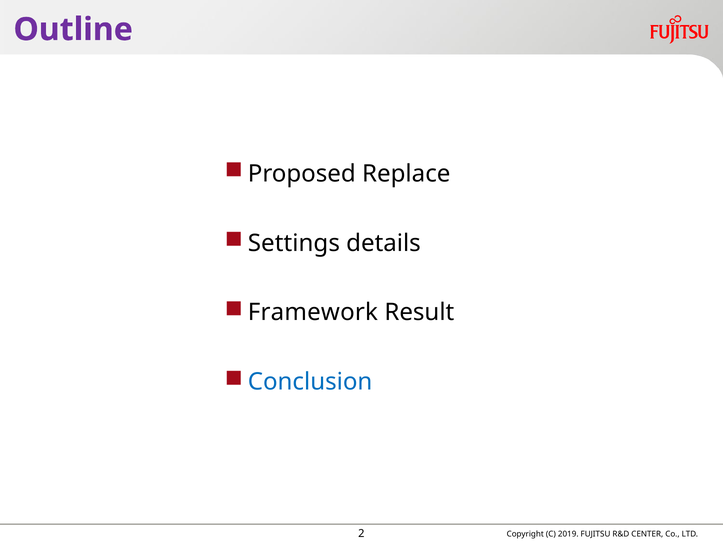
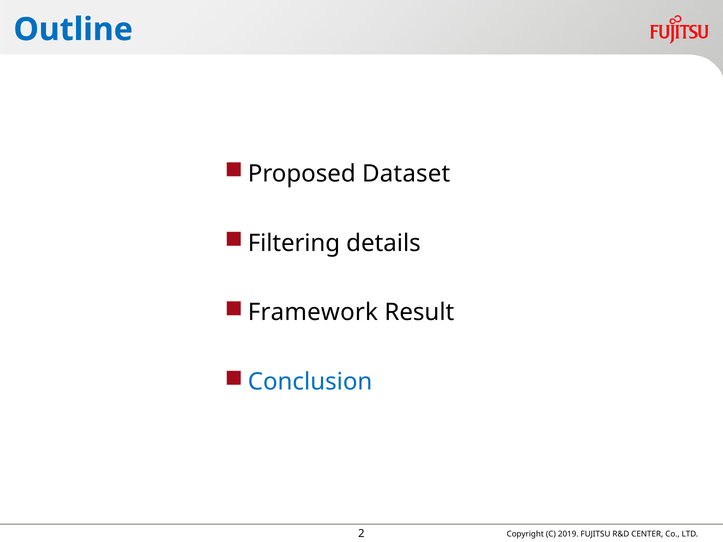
Outline colour: purple -> blue
Replace: Replace -> Dataset
Settings: Settings -> Filtering
